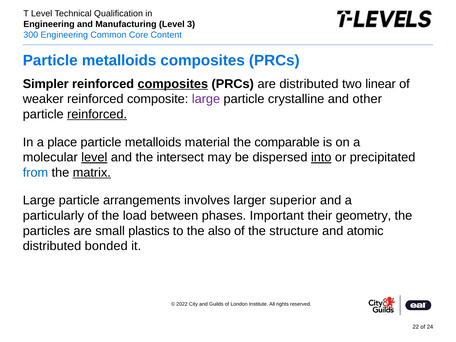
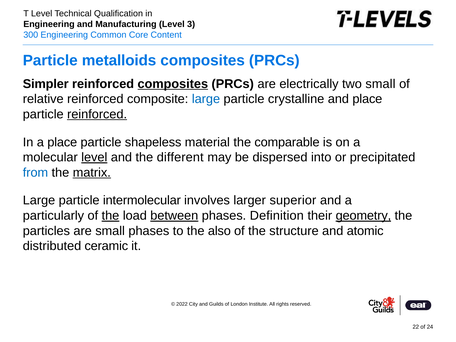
are distributed: distributed -> electrically
two linear: linear -> small
weaker: weaker -> relative
large at (206, 99) colour: purple -> blue
and other: other -> place
metalloids at (153, 142): metalloids -> shapeless
intersect: intersect -> different
into underline: present -> none
arrangements: arrangements -> intermolecular
the at (110, 216) underline: none -> present
between underline: none -> present
Important: Important -> Definition
geometry underline: none -> present
small plastics: plastics -> phases
bonded: bonded -> ceramic
